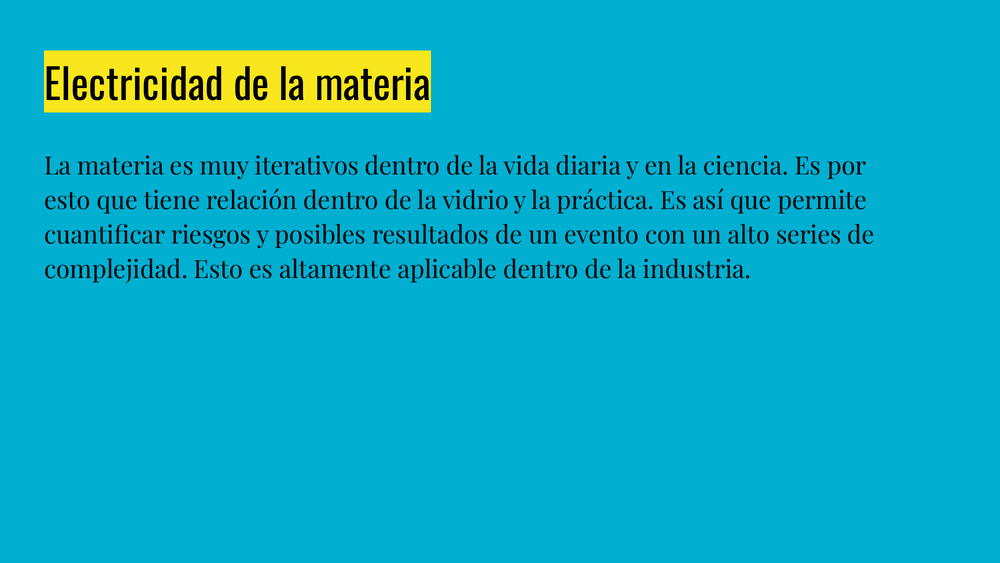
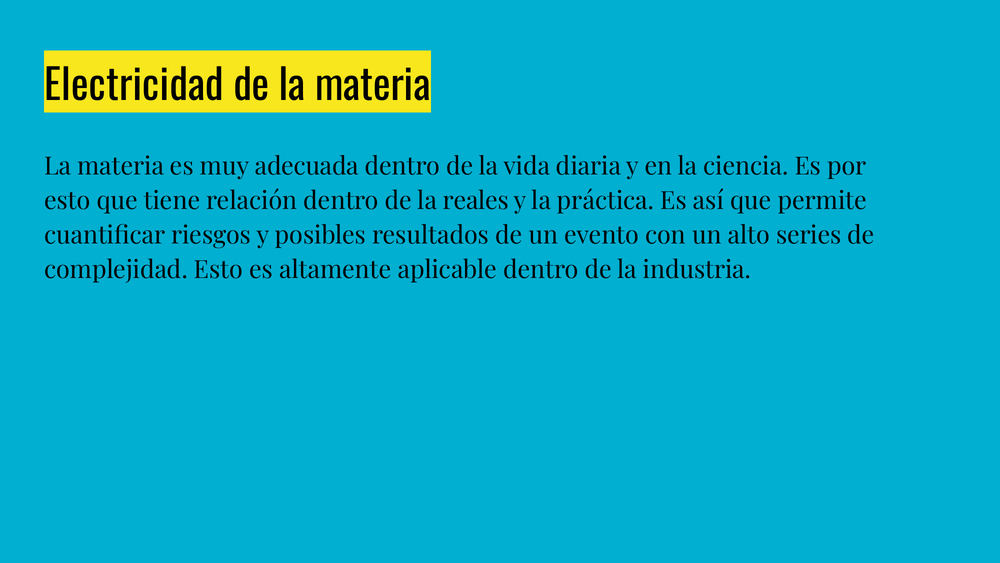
iterativos: iterativos -> adecuada
vidrio: vidrio -> reales
